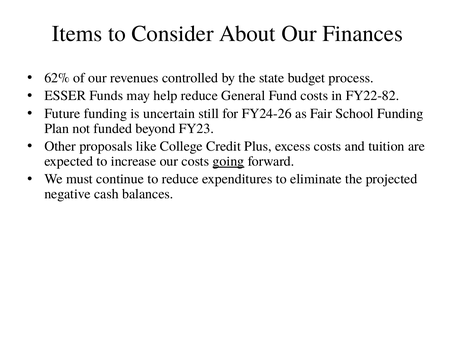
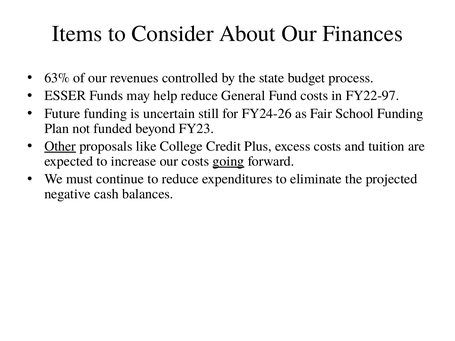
62%: 62% -> 63%
FY22-82: FY22-82 -> FY22-97
Other underline: none -> present
